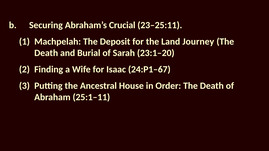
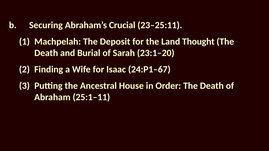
Journey: Journey -> Thought
